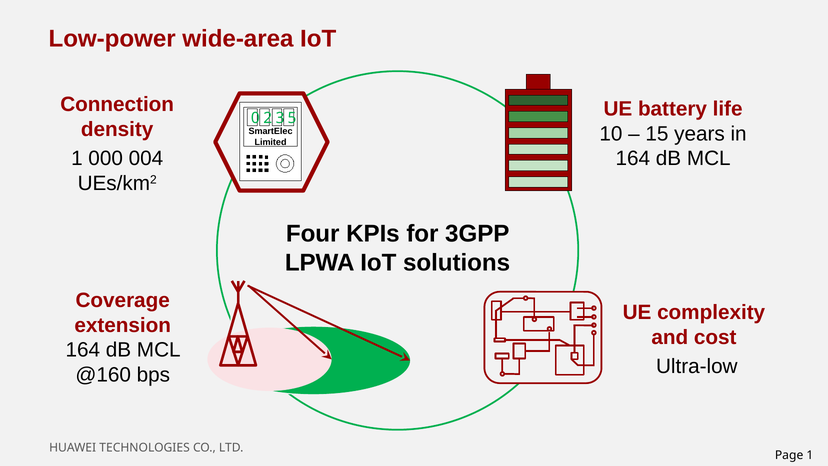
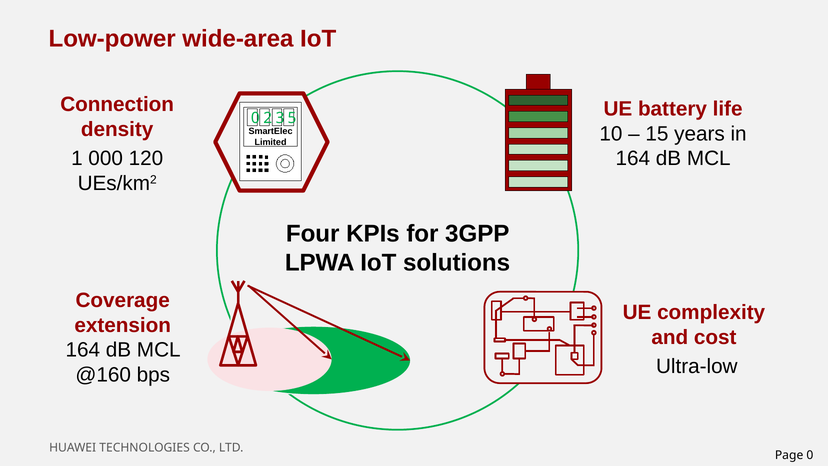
004: 004 -> 120
1 at (810, 455): 1 -> 0
